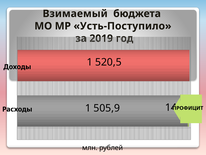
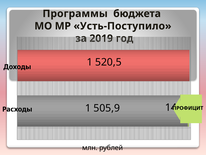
Взимаемый: Взимаемый -> Программы
